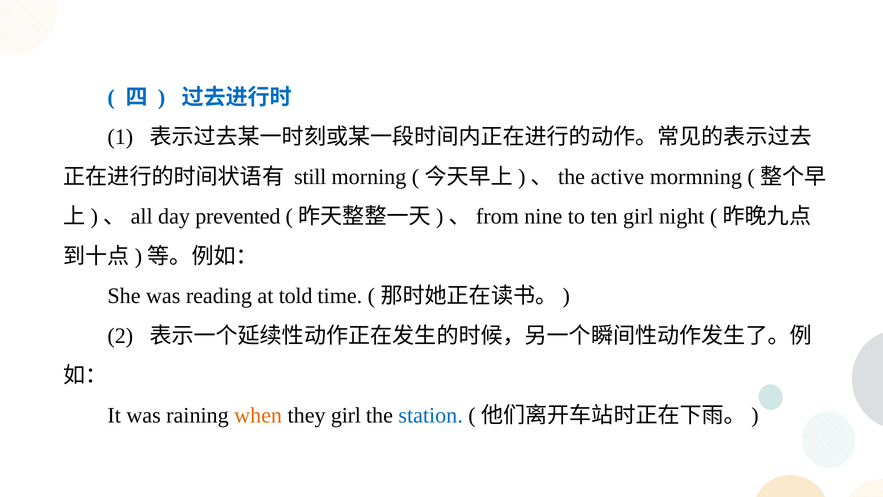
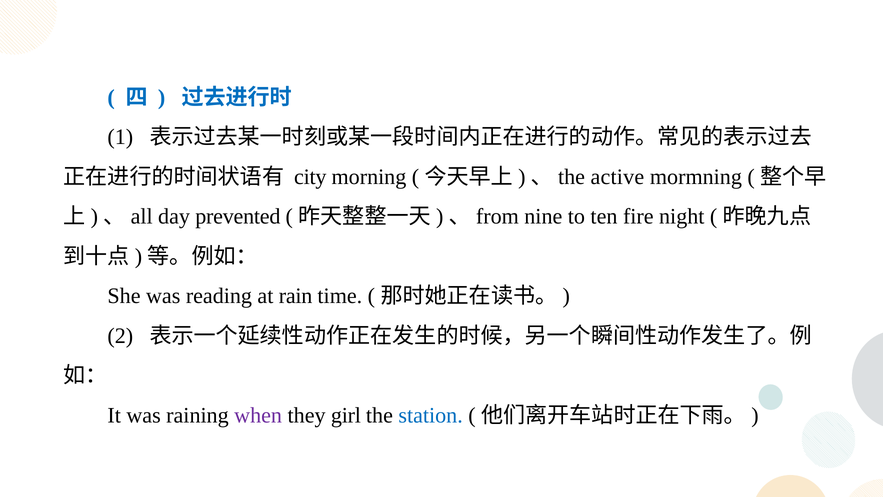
still: still -> city
ten girl: girl -> fire
told: told -> rain
when colour: orange -> purple
